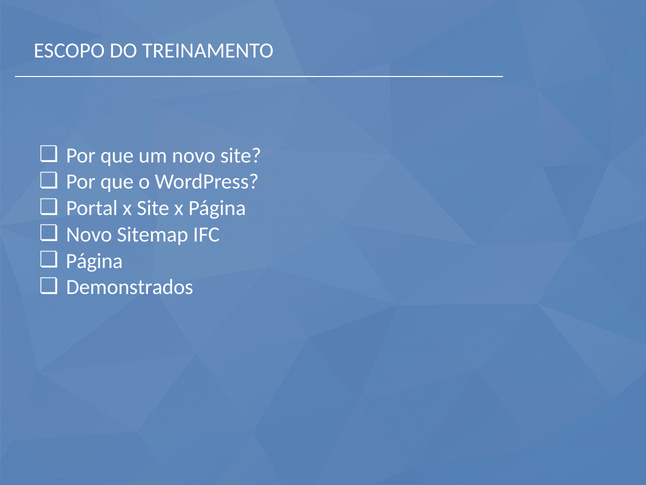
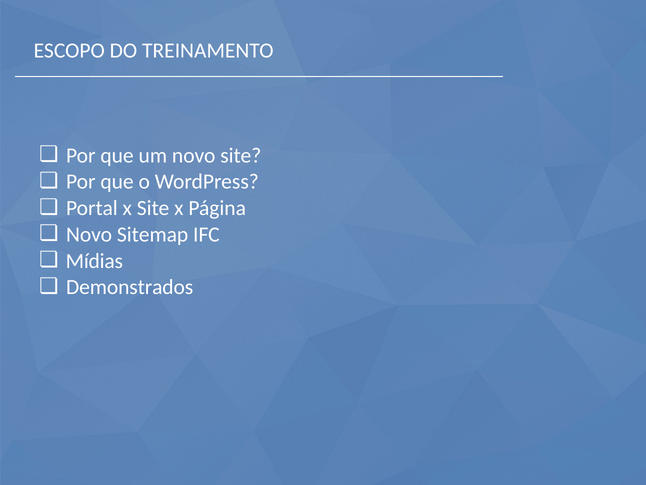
Página at (94, 261): Página -> Mídias
